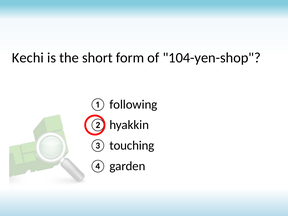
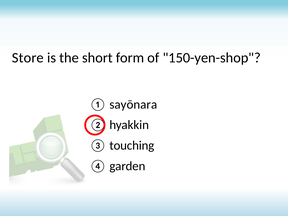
Kechi: Kechi -> Store
104-yen-shop: 104-yen-shop -> 150-yen-shop
following: following -> sayōnara
